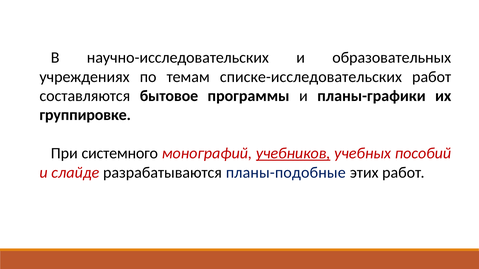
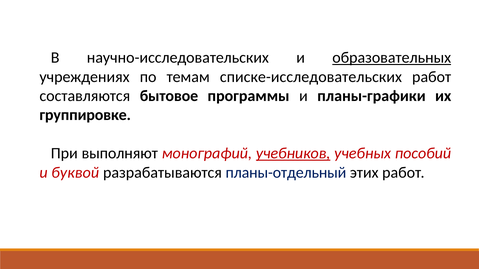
образовательных underline: none -> present
системного: системного -> выполняют
слайде: слайде -> буквой
планы-подобные: планы-подобные -> планы-отдельный
